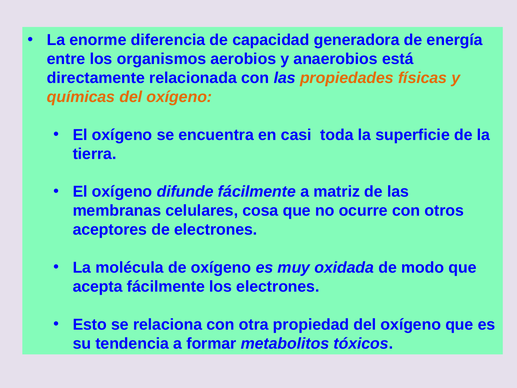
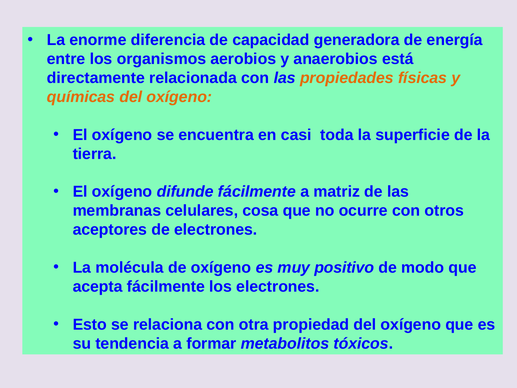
oxidada: oxidada -> positivo
